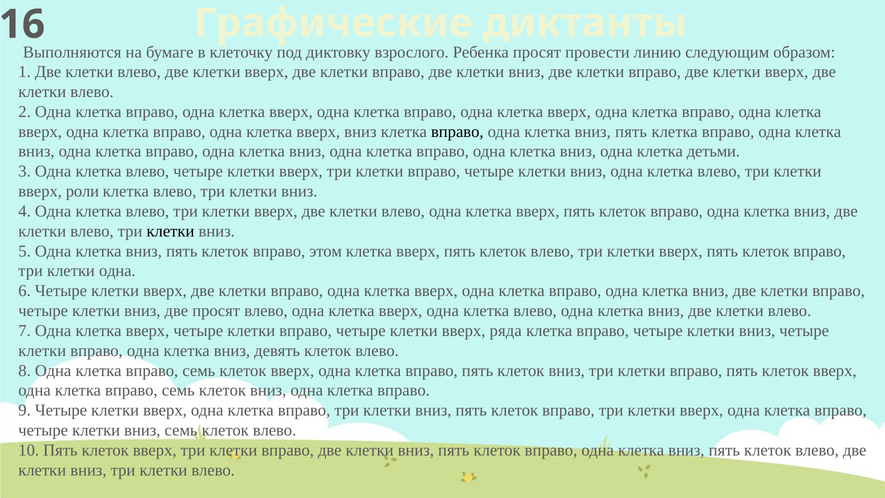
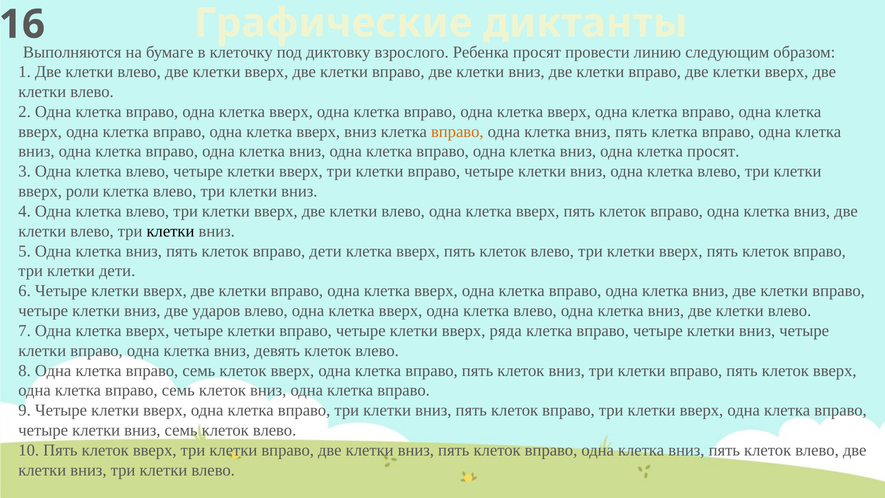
вправо at (457, 131) colour: black -> orange
клетка детьми: детьми -> просят
вправо этом: этом -> дети
клетки одна: одна -> дети
две просят: просят -> ударов
